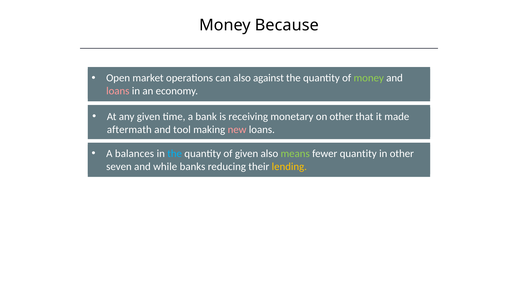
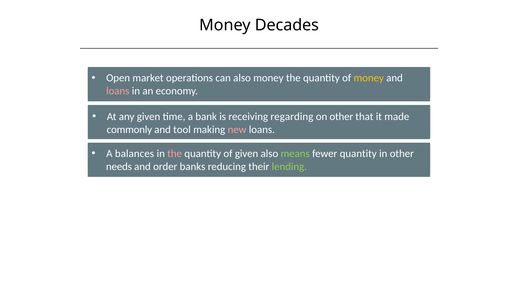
Because: Because -> Decades
also against: against -> money
money at (369, 78) colour: light green -> yellow
monetary: monetary -> regarding
aftermath: aftermath -> commonly
the at (175, 154) colour: light blue -> pink
seven: seven -> needs
while: while -> order
lending colour: yellow -> light green
